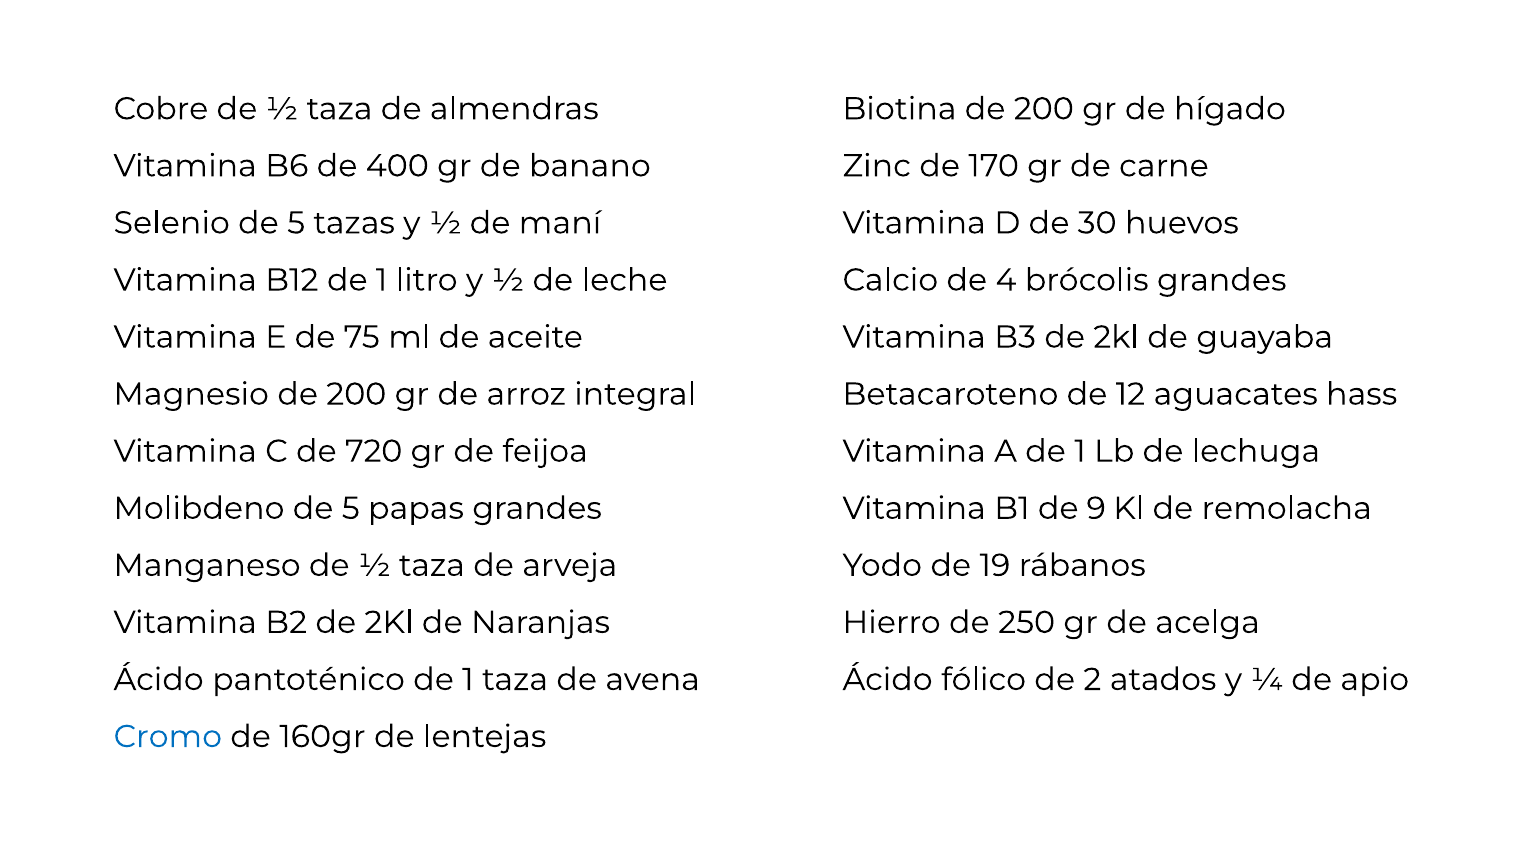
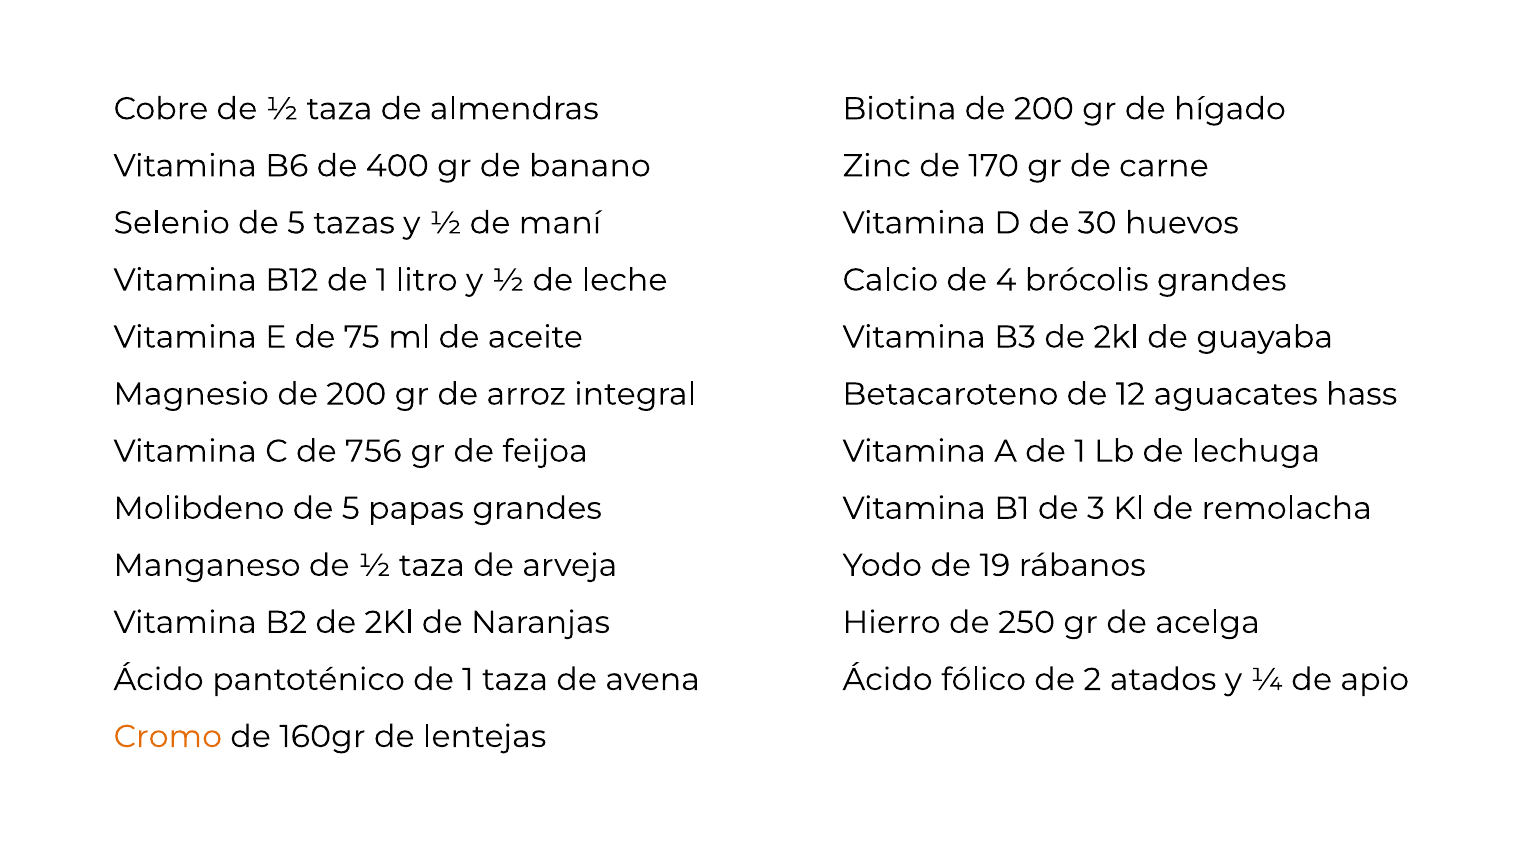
720: 720 -> 756
9: 9 -> 3
Cromo colour: blue -> orange
